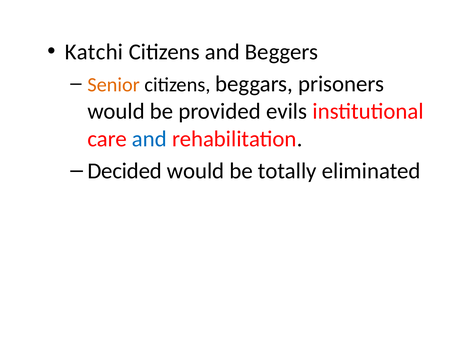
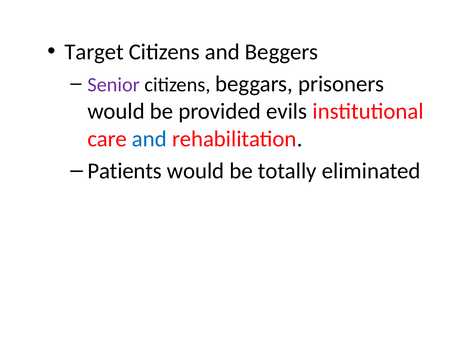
Katchi: Katchi -> Target
Senior colour: orange -> purple
Decided: Decided -> Patients
